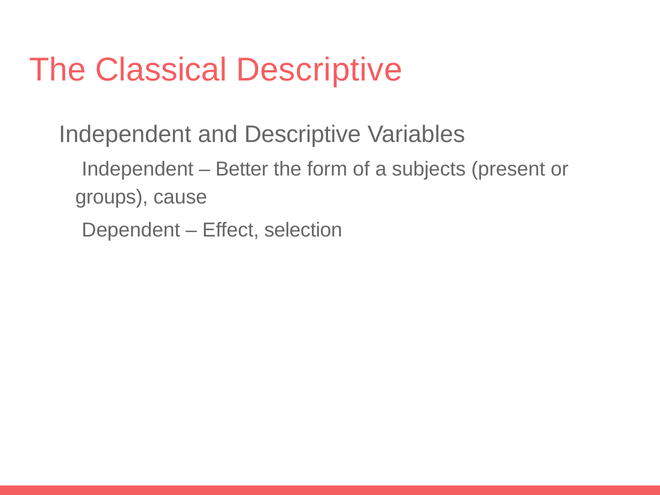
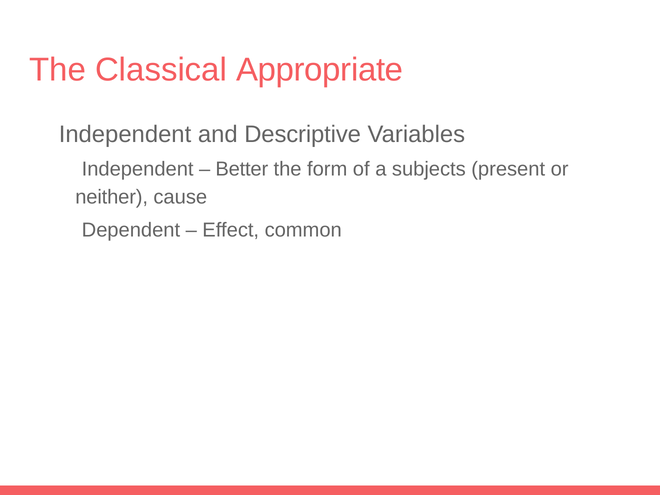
Classical Descriptive: Descriptive -> Appropriate
groups: groups -> neither
selection: selection -> common
